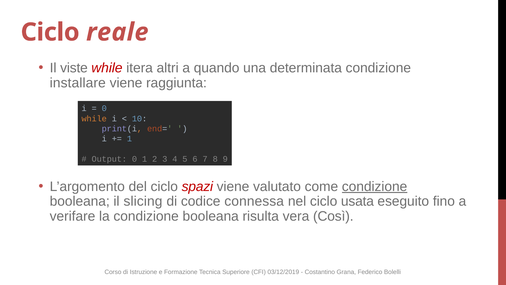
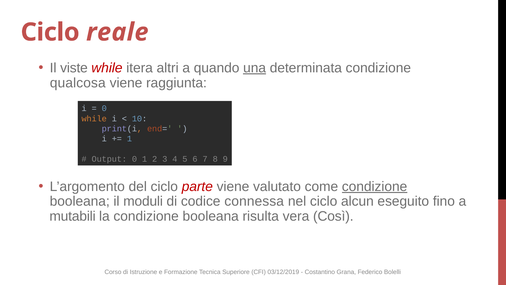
una underline: none -> present
installare: installare -> qualcosa
spazi: spazi -> parte
slicing: slicing -> moduli
usata: usata -> alcun
verifare: verifare -> mutabili
